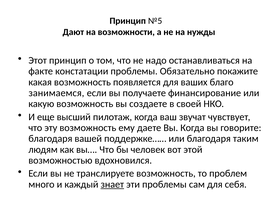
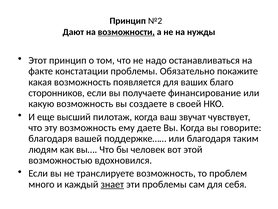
№5: №5 -> №2
возможности underline: none -> present
занимаемся: занимаемся -> сторонников
